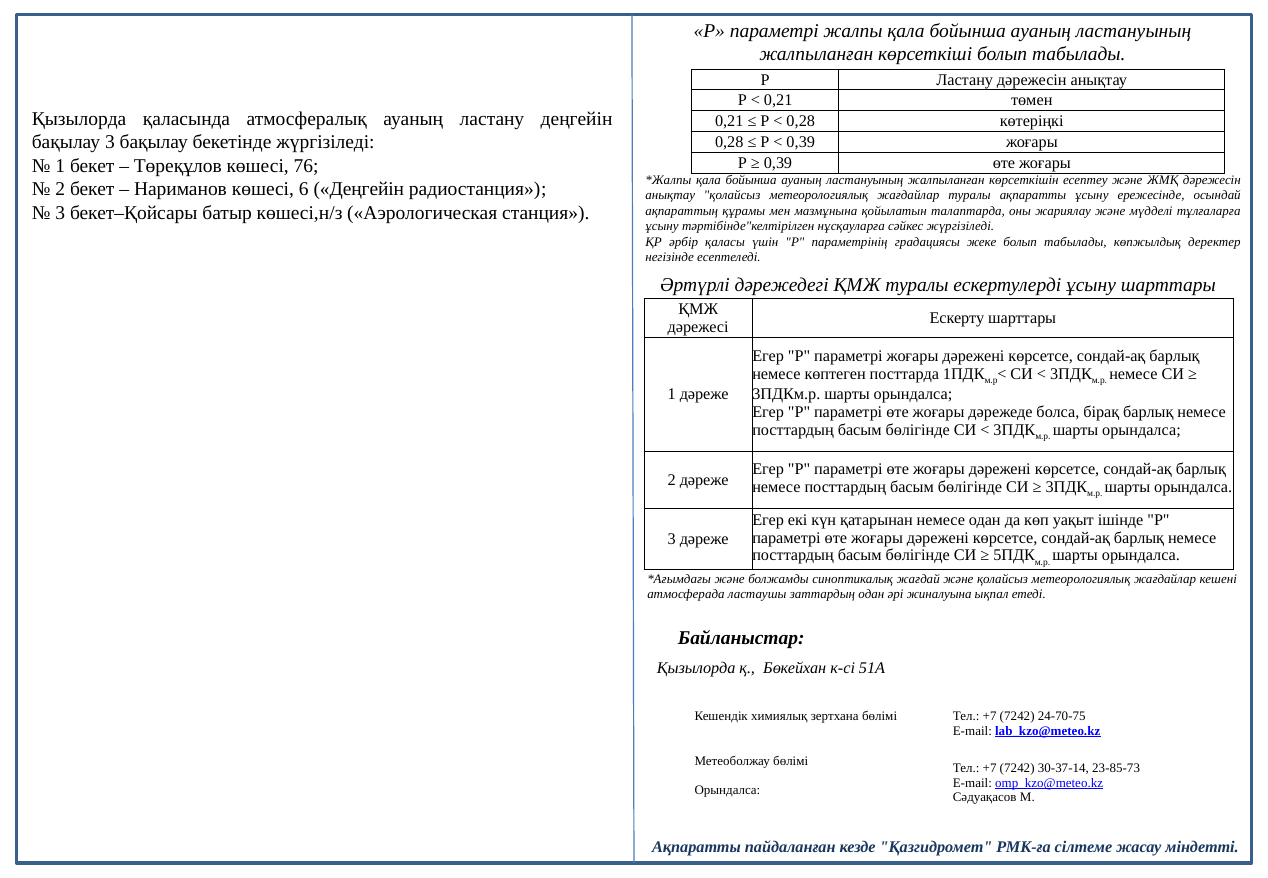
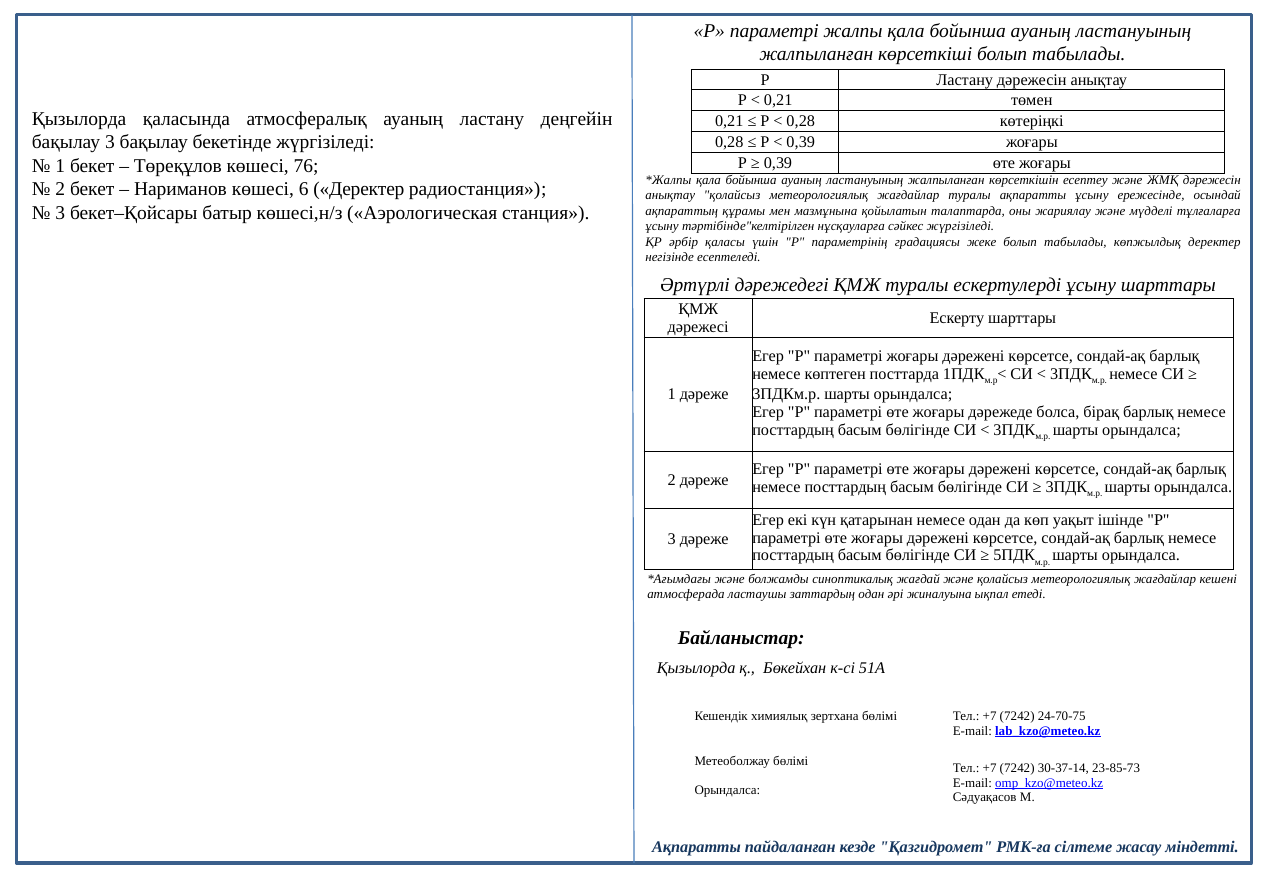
6 Деңгейін: Деңгейін -> Деректер
